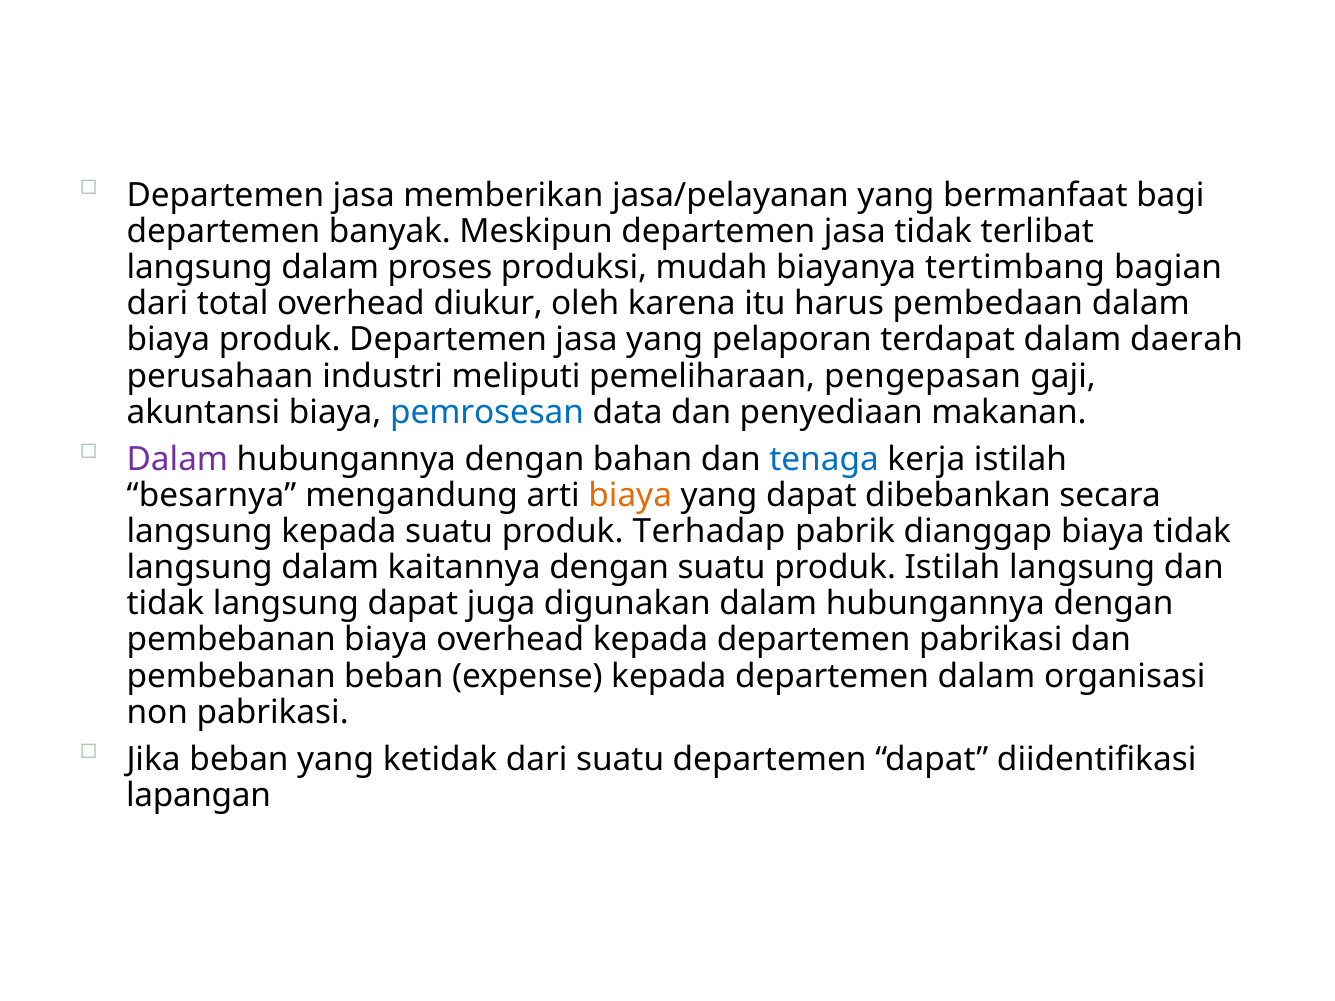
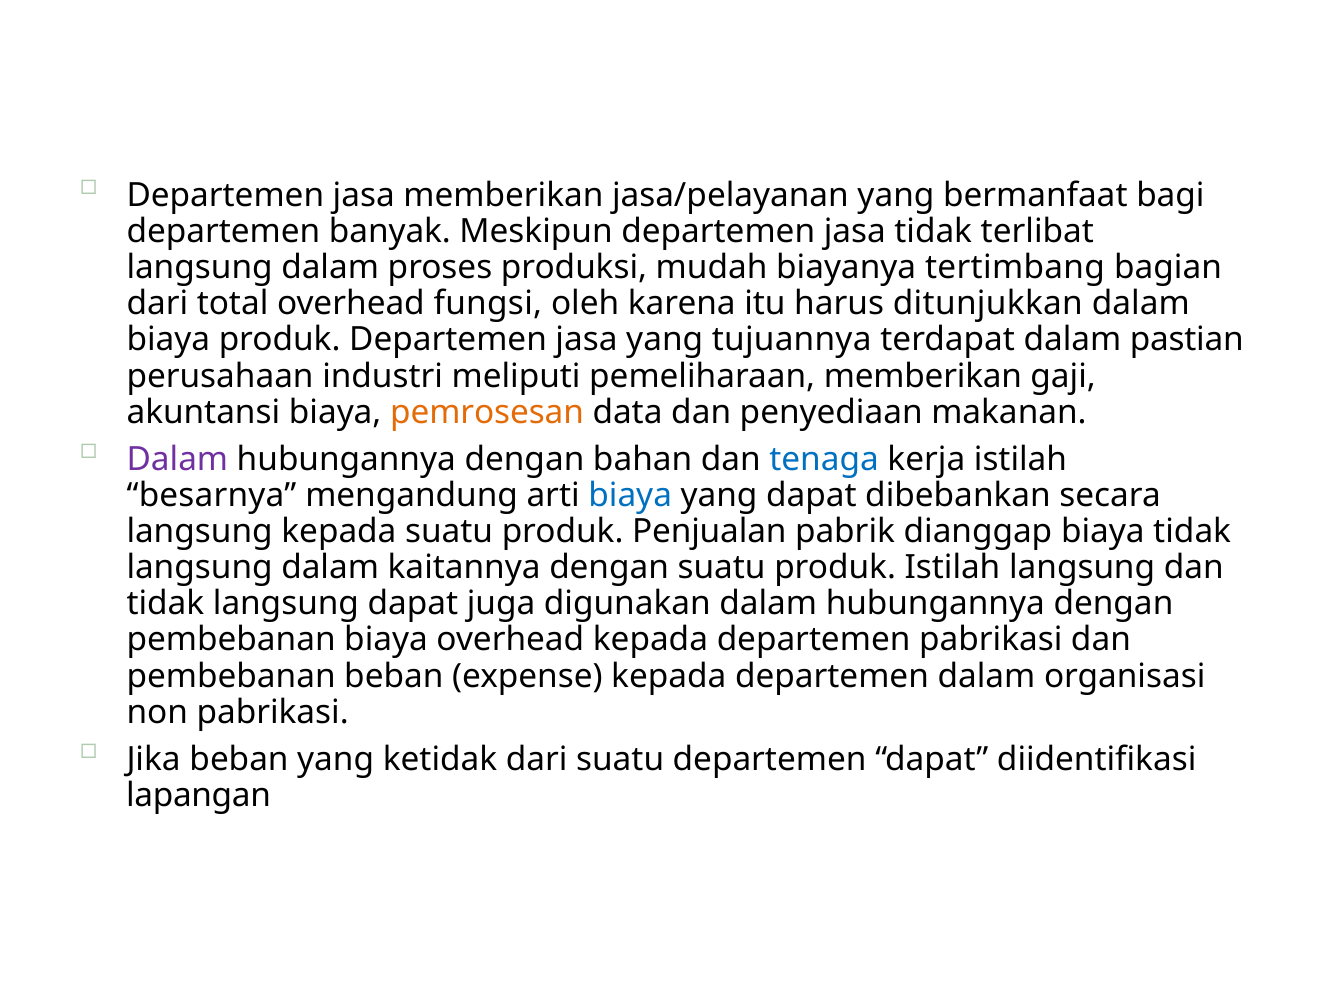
diukur: diukur -> fungsi
pembedaan: pembedaan -> ditunjukkan
pelaporan: pelaporan -> tujuannya
daerah: daerah -> pastian
pemeliharaan pengepasan: pengepasan -> memberikan
pemrosesan colour: blue -> orange
biaya at (630, 496) colour: orange -> blue
Terhadap: Terhadap -> Penjualan
